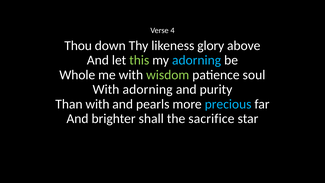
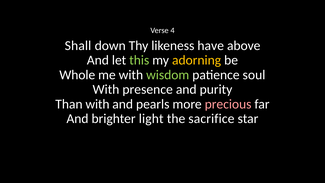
Thou: Thou -> Shall
glory: glory -> have
adorning at (197, 60) colour: light blue -> yellow
With adorning: adorning -> presence
precious colour: light blue -> pink
shall: shall -> light
